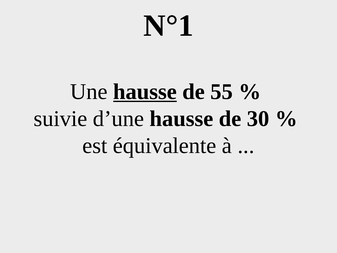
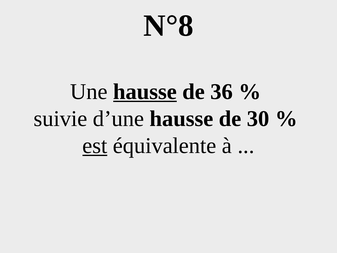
N°1: N°1 -> N°8
55: 55 -> 36
est underline: none -> present
